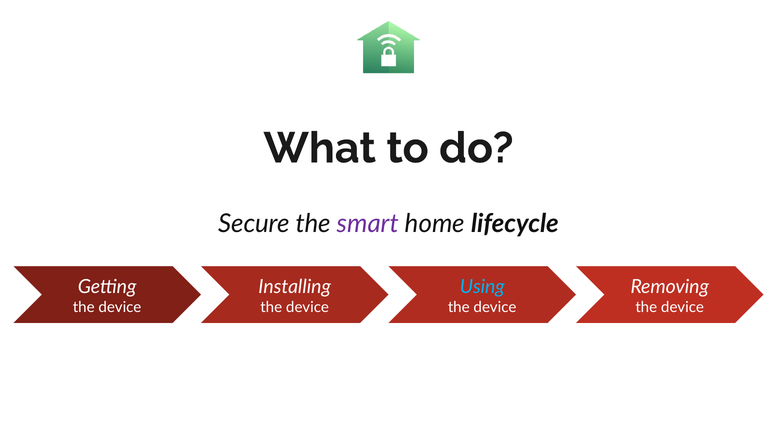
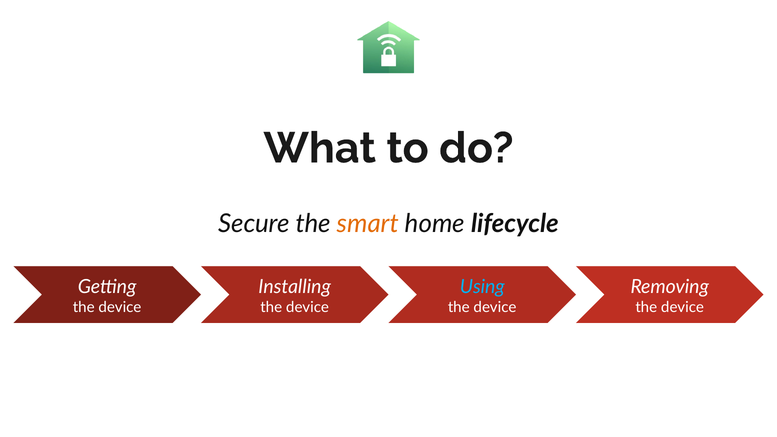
smart colour: purple -> orange
